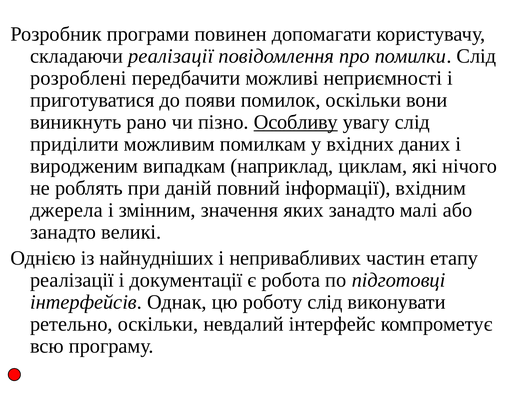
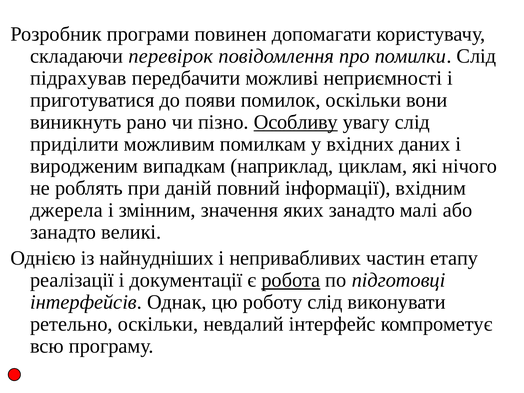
складаючи реалізації: реалізації -> перевірок
розроблені: розроблені -> підрахував
робота underline: none -> present
